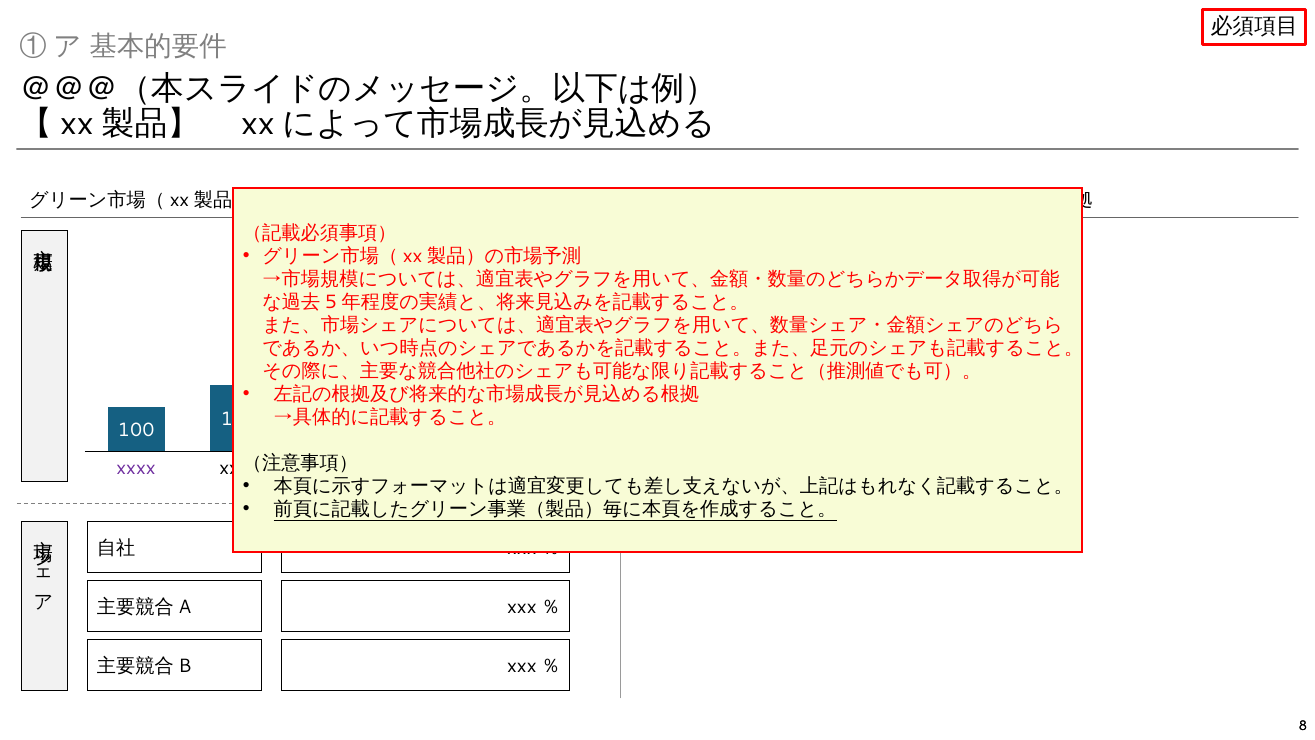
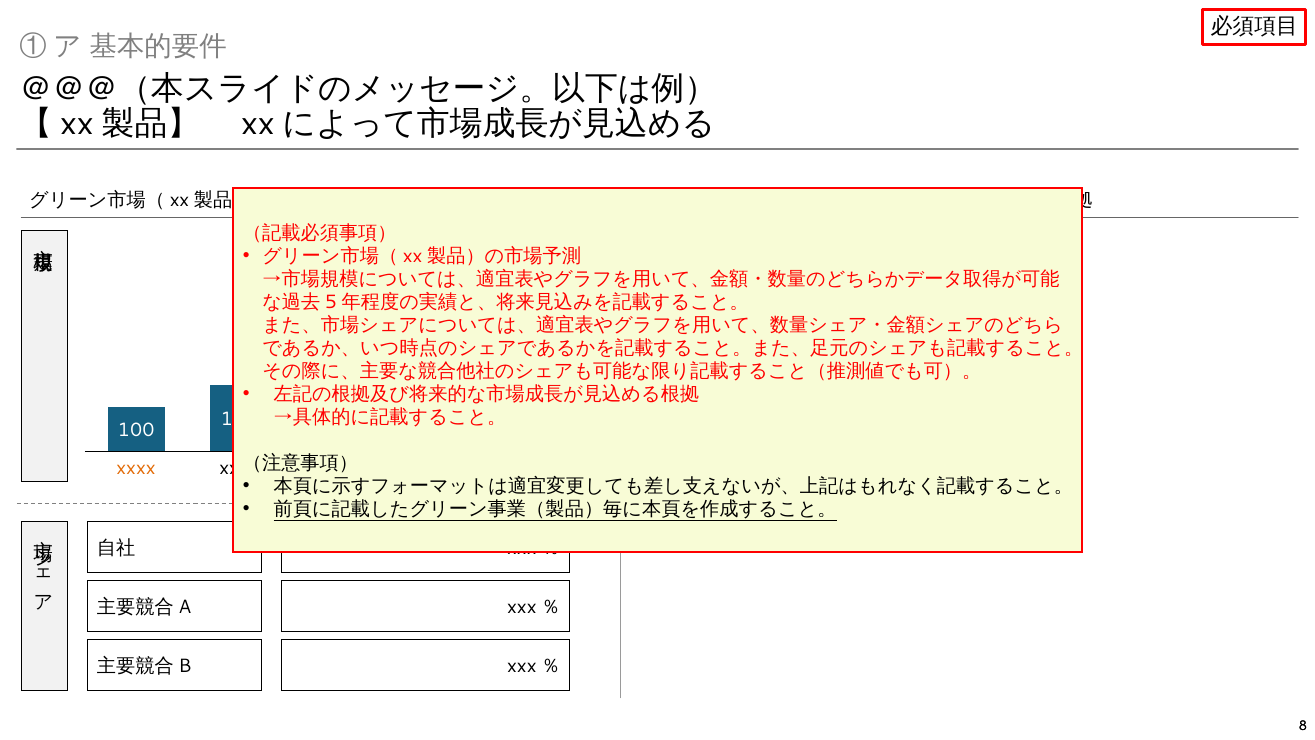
xxxx at (136, 468) colour: purple -> orange
